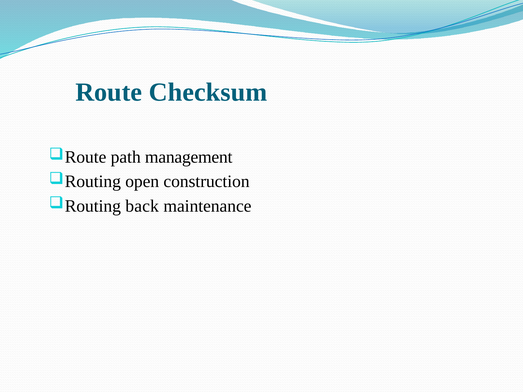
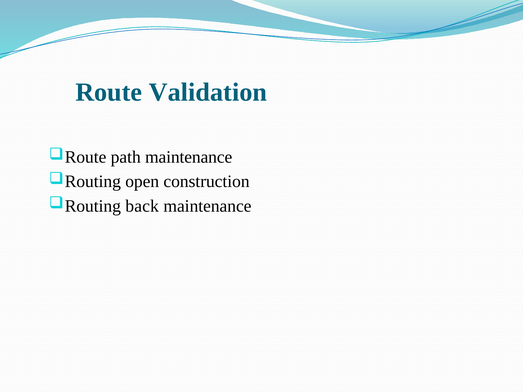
Checksum: Checksum -> Validation
path management: management -> maintenance
